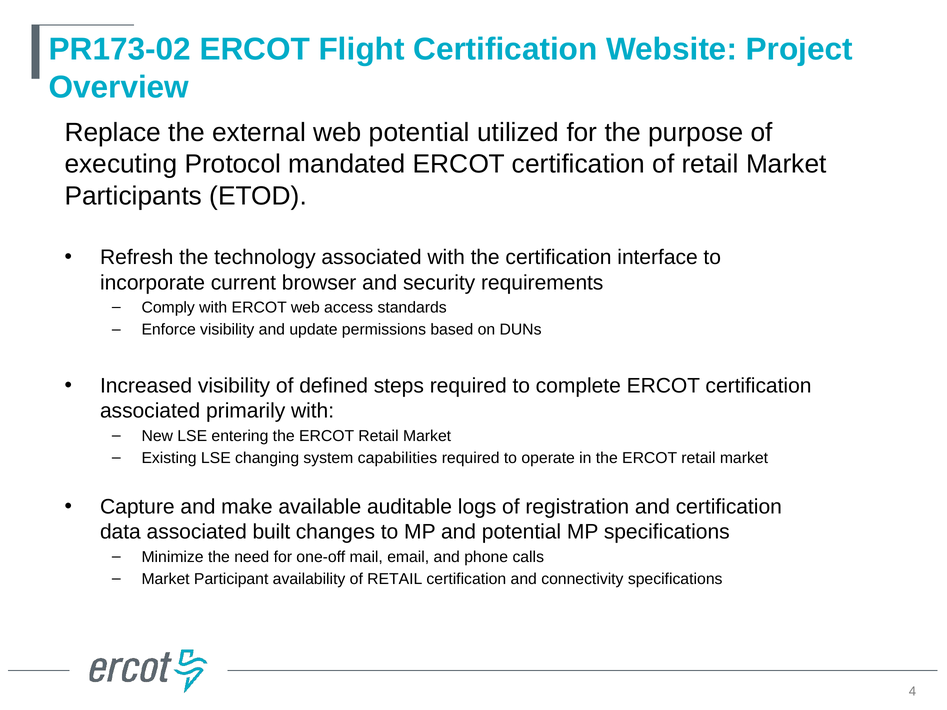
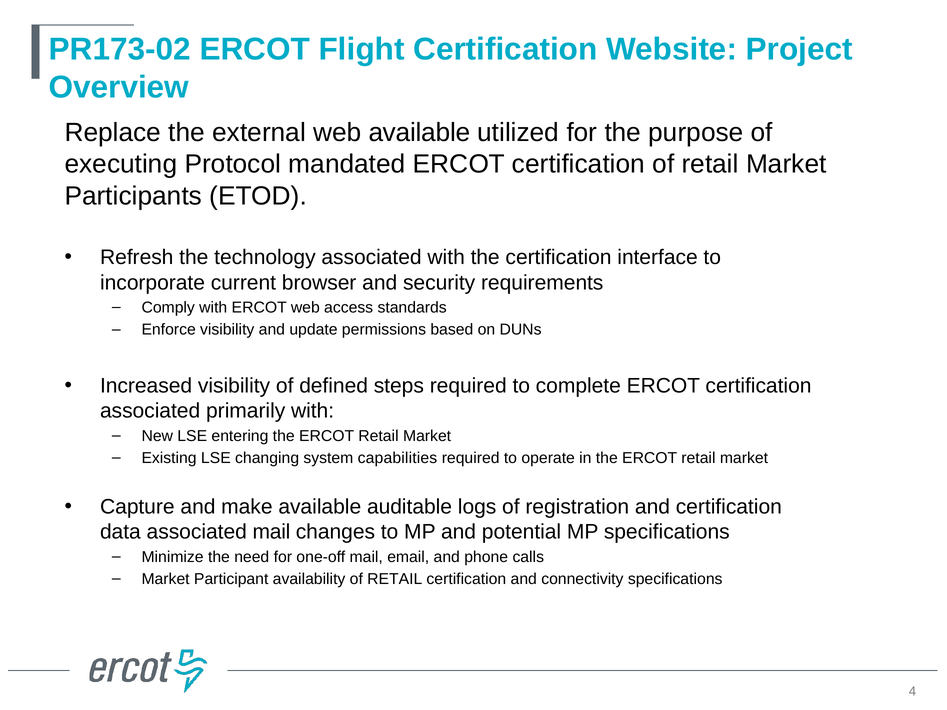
web potential: potential -> available
associated built: built -> mail
